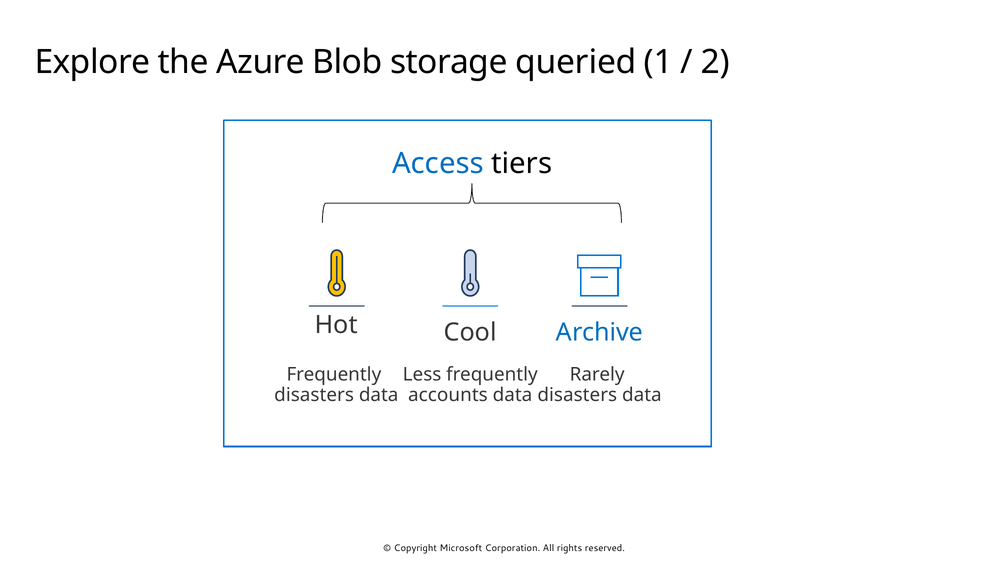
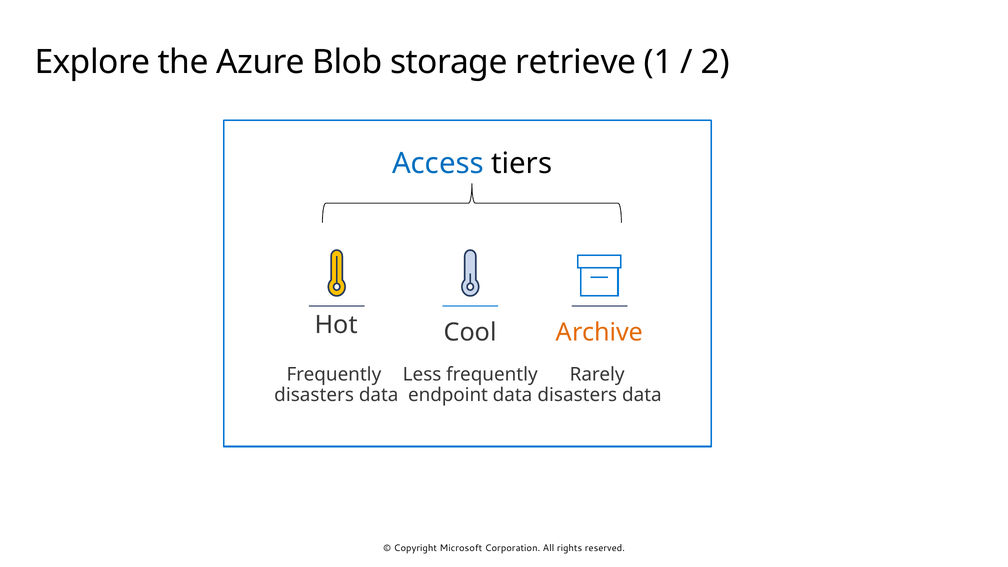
queried: queried -> retrieve
Archive colour: blue -> orange
accounts: accounts -> endpoint
